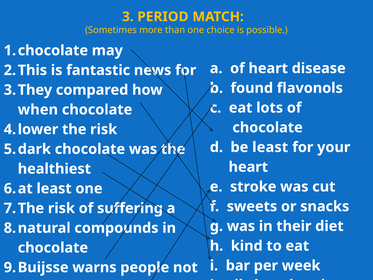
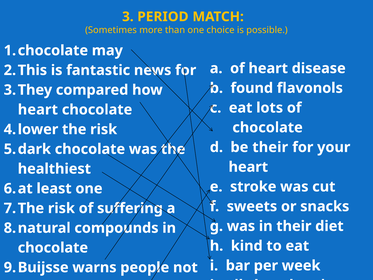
when at (38, 110): when -> heart
be least: least -> their
